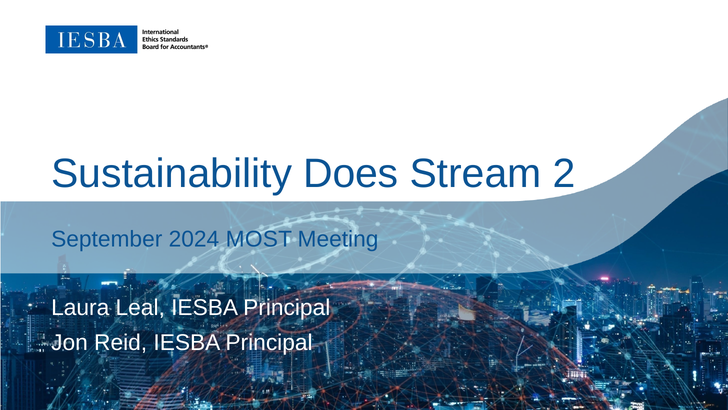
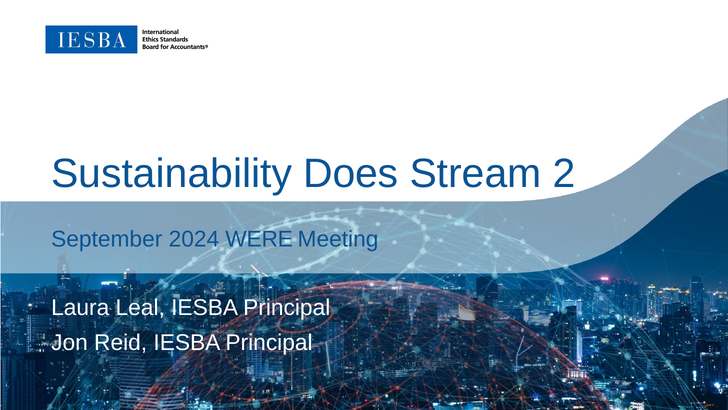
MOST: MOST -> WERE
